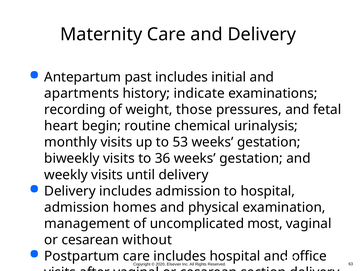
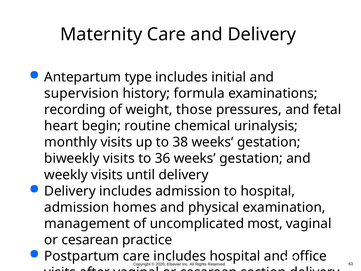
past: past -> type
apartments: apartments -> supervision
indicate: indicate -> formula
53: 53 -> 38
without: without -> practice
